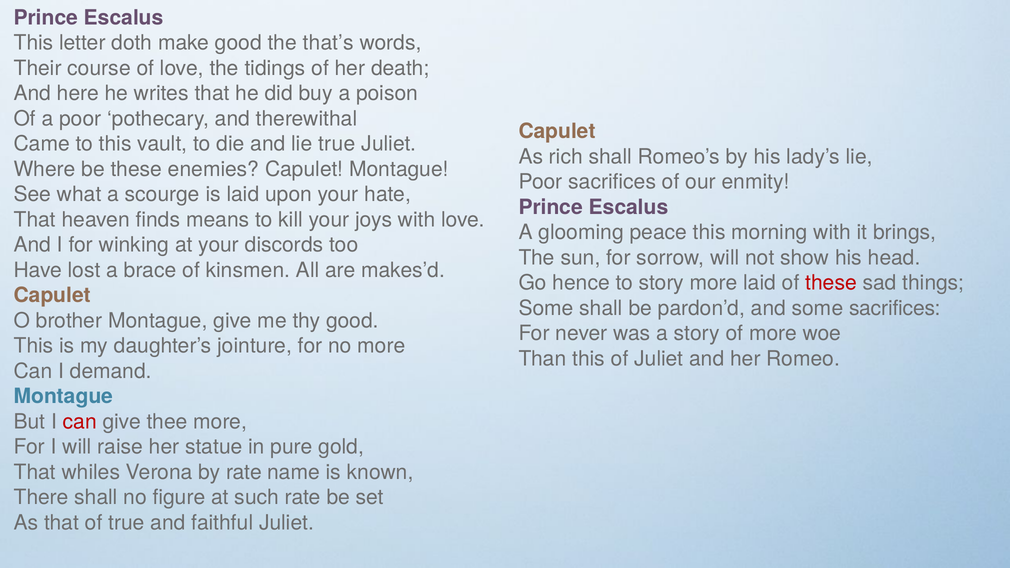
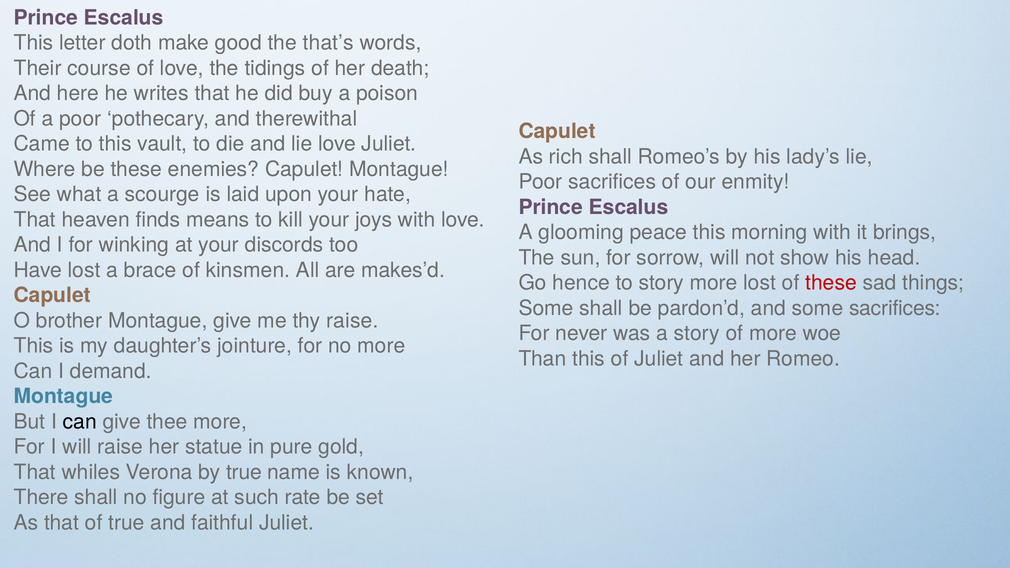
lie true: true -> love
more laid: laid -> lost
thy good: good -> raise
can at (80, 422) colour: red -> black
by rate: rate -> true
